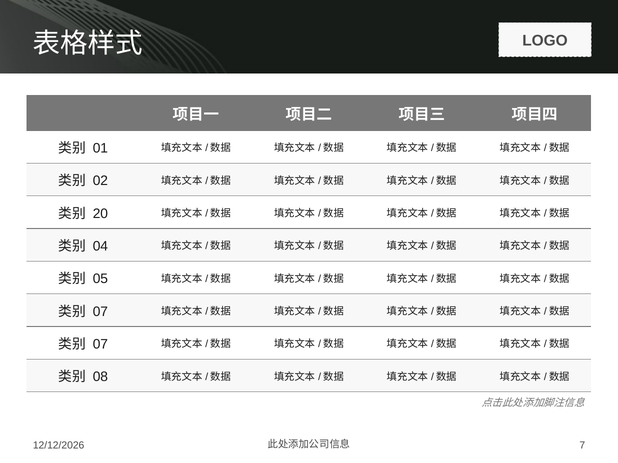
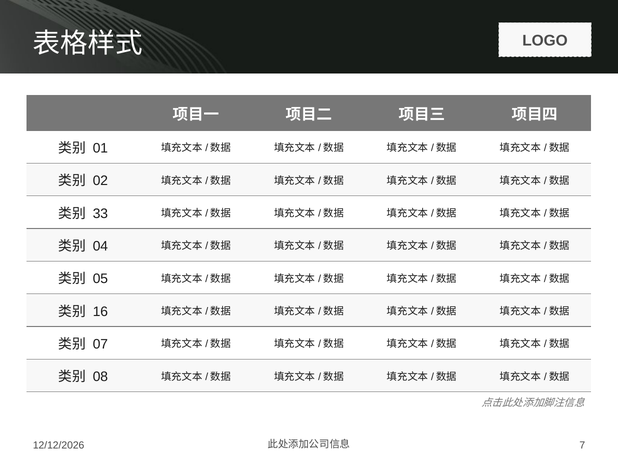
20: 20 -> 33
07 at (100, 312): 07 -> 16
